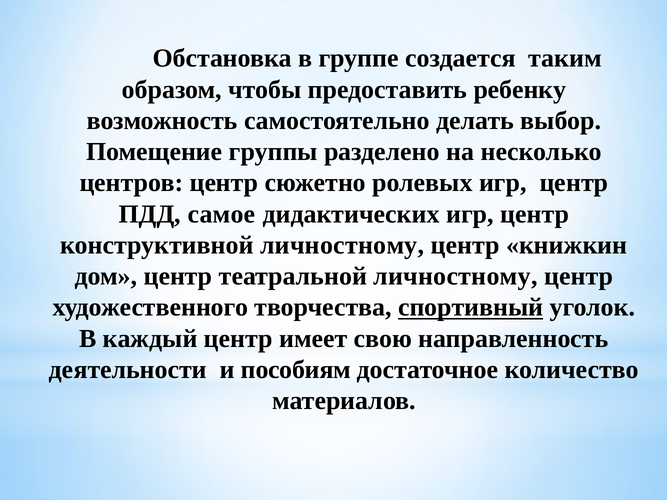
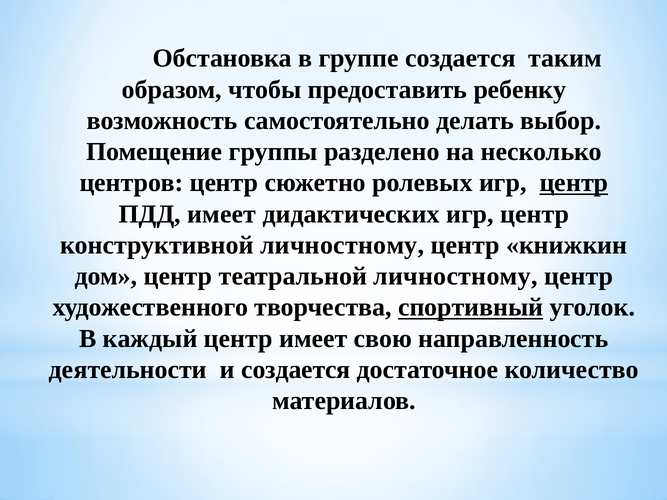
центр at (574, 183) underline: none -> present
ПДД самое: самое -> имеет
и пособиям: пособиям -> создается
